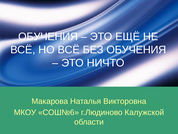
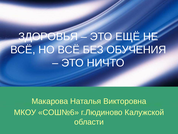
ОБУЧЕНИЯ at (48, 37): ОБУЧЕНИЯ -> ЗДОРОВЬЯ
